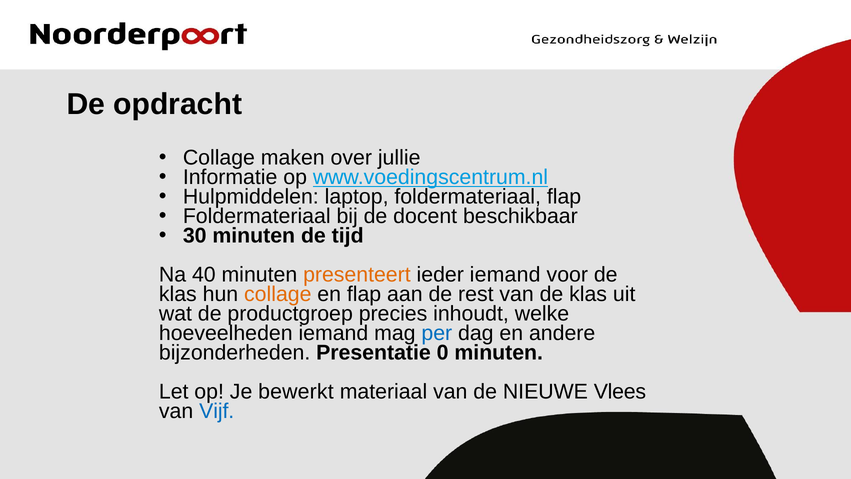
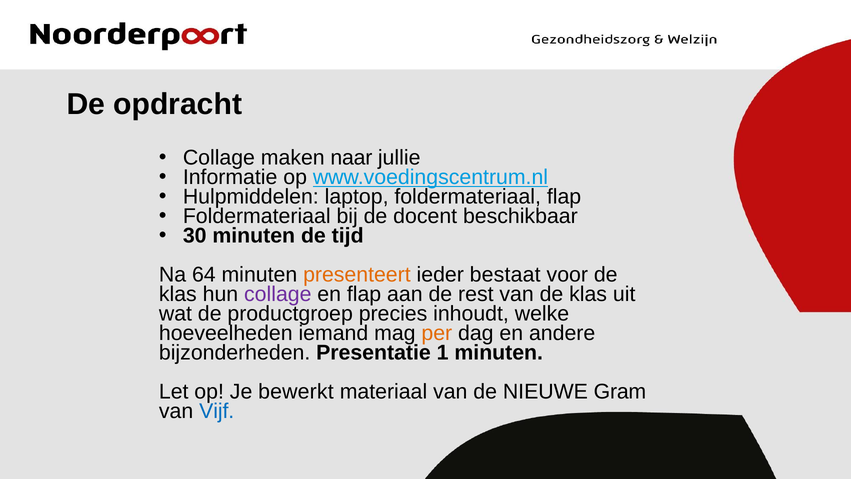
over: over -> naar
40: 40 -> 64
ieder iemand: iemand -> bestaat
collage at (278, 294) colour: orange -> purple
per colour: blue -> orange
0: 0 -> 1
Vlees: Vlees -> Gram
